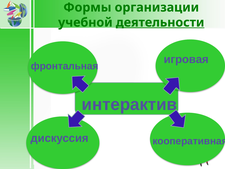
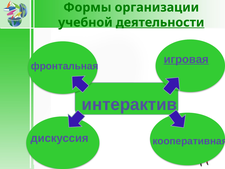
игровая underline: none -> present
